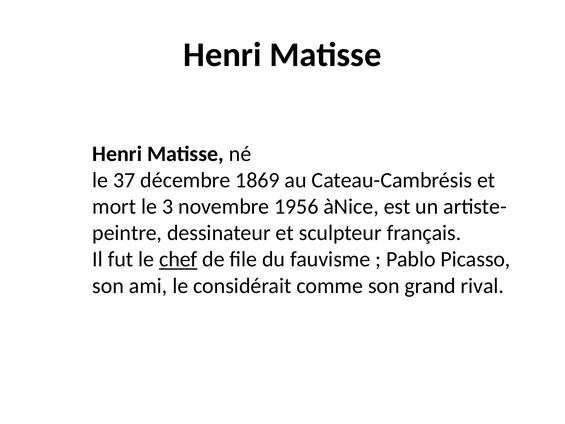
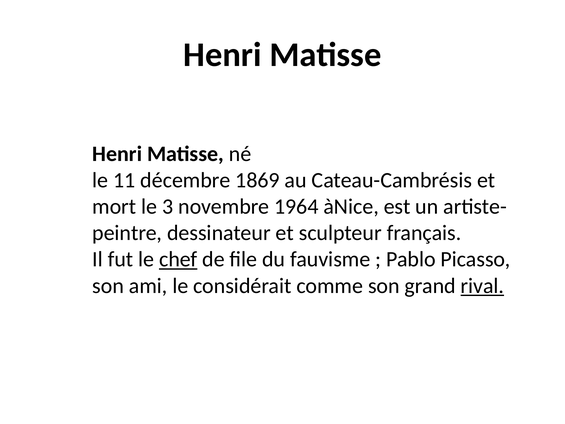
37: 37 -> 11
1956: 1956 -> 1964
rival underline: none -> present
